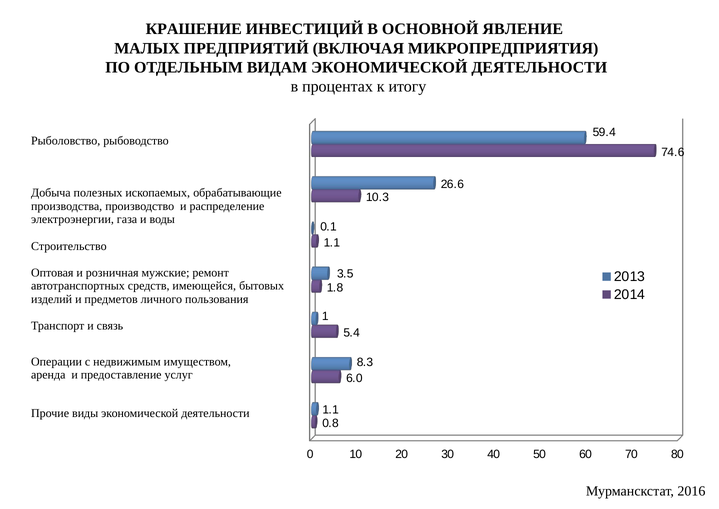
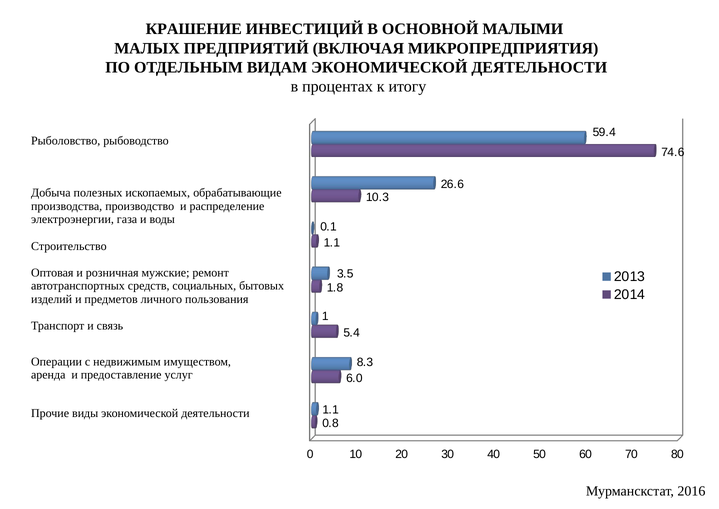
ЯВЛЕНИЕ: ЯВЛЕНИЕ -> МАЛЫМИ
имеющейся: имеющейся -> социальных
